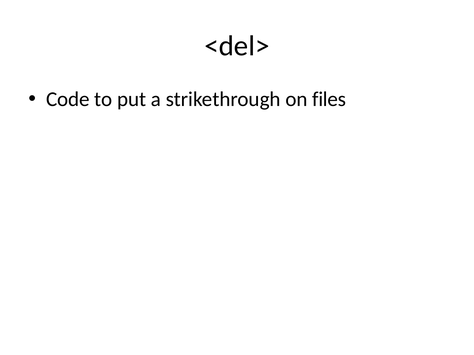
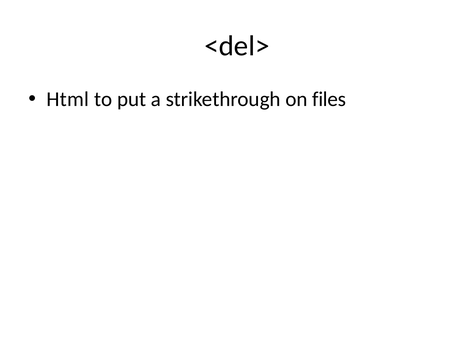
Code: Code -> Html
